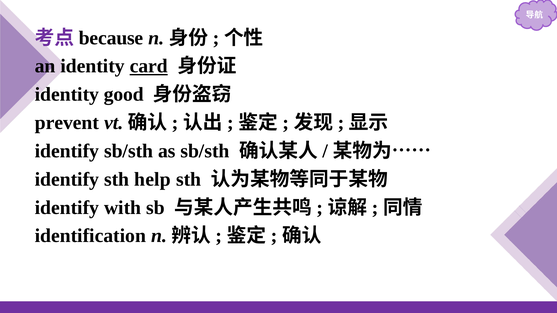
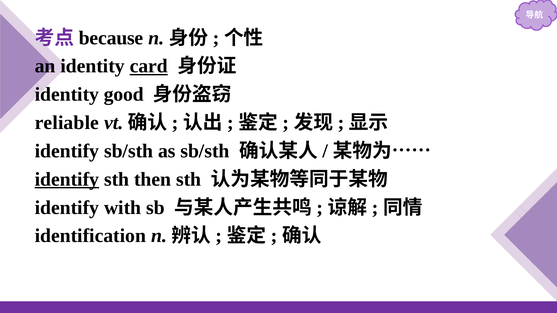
prevent: prevent -> reliable
identify at (67, 179) underline: none -> present
help: help -> then
